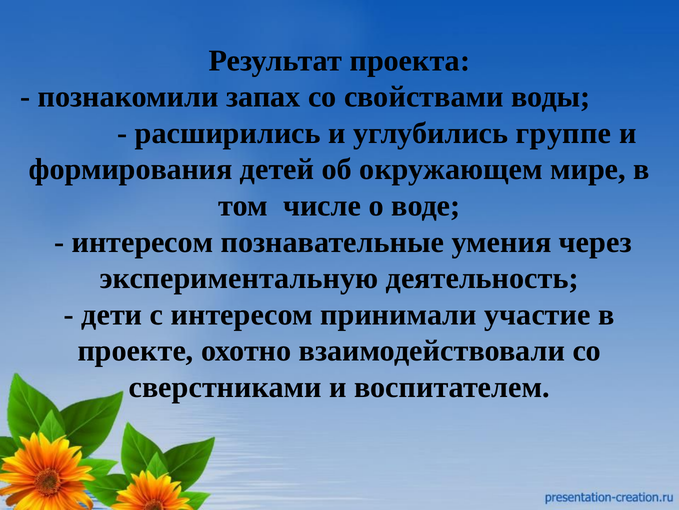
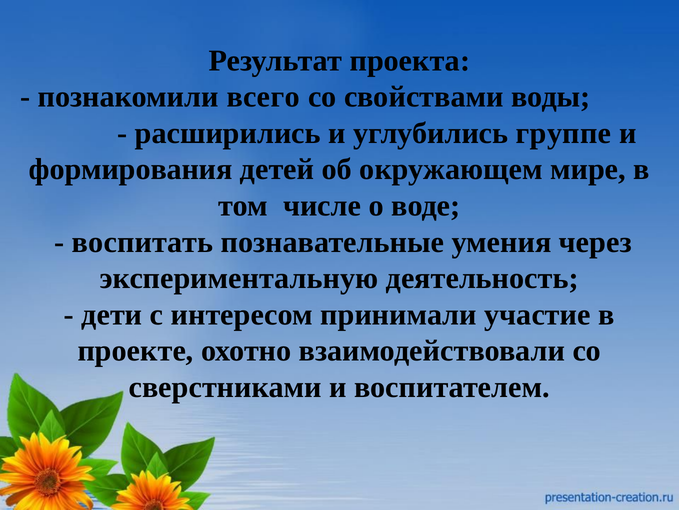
запах: запах -> всего
интересом at (143, 242): интересом -> воспитать
